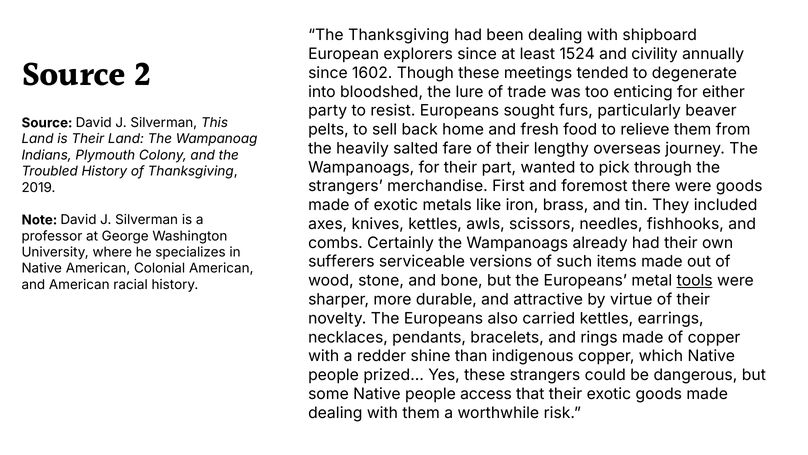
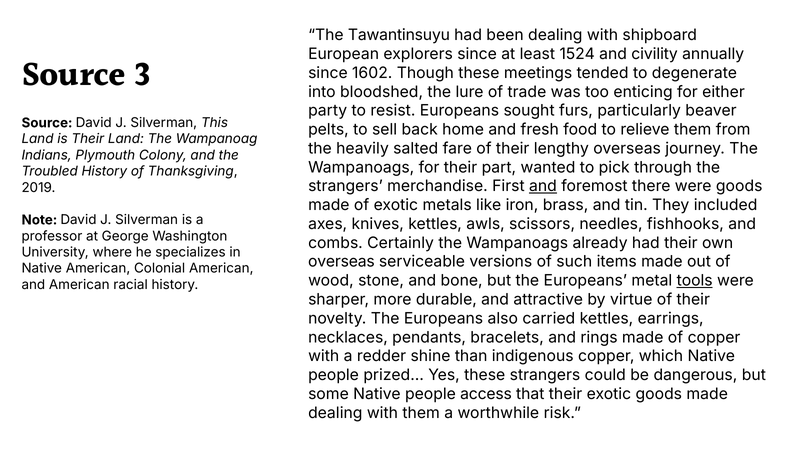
The Thanksgiving: Thanksgiving -> Tawantinsuyu
2: 2 -> 3
and at (543, 186) underline: none -> present
sufferers at (341, 262): sufferers -> overseas
